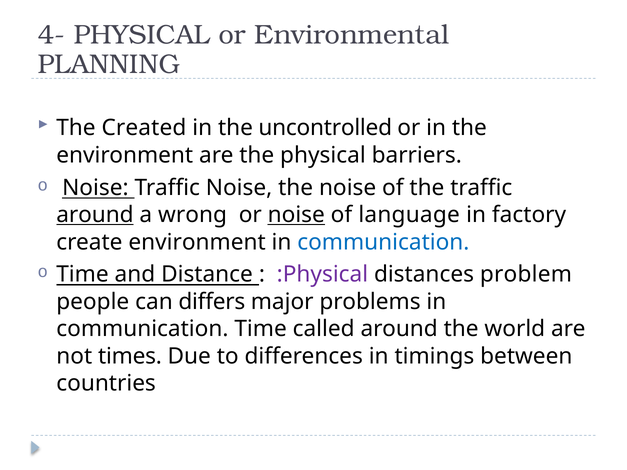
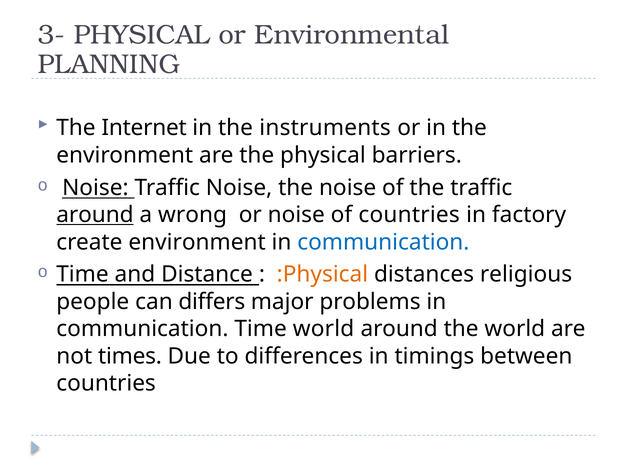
4-: 4- -> 3-
Created: Created -> Internet
uncontrolled: uncontrolled -> instruments
noise at (296, 215) underline: present -> none
of language: language -> countries
:Physical colour: purple -> orange
problem: problem -> religious
Time called: called -> world
